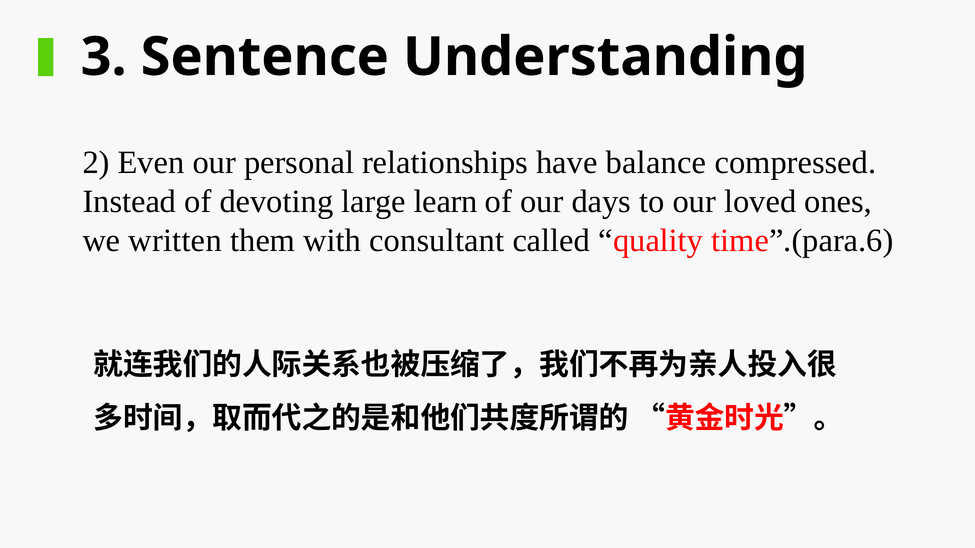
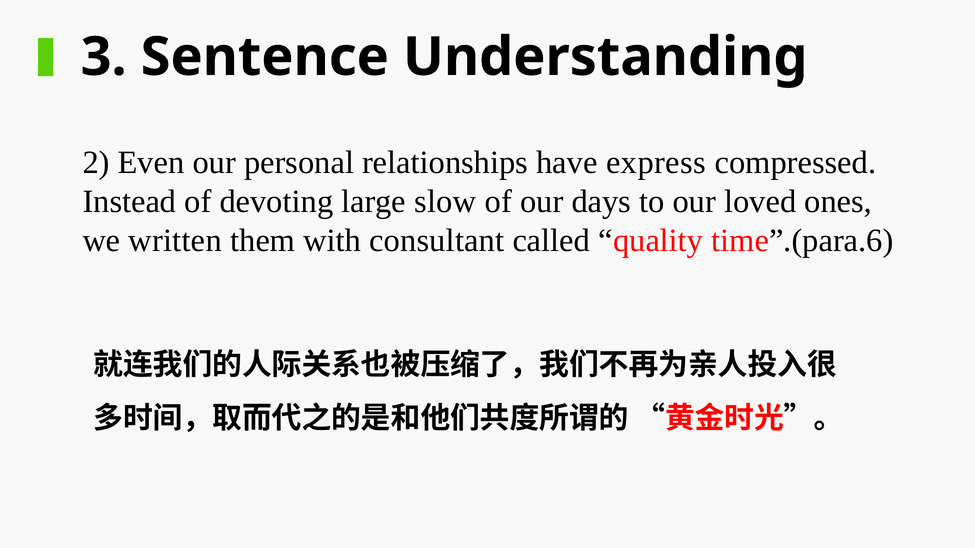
balance: balance -> express
learn: learn -> slow
